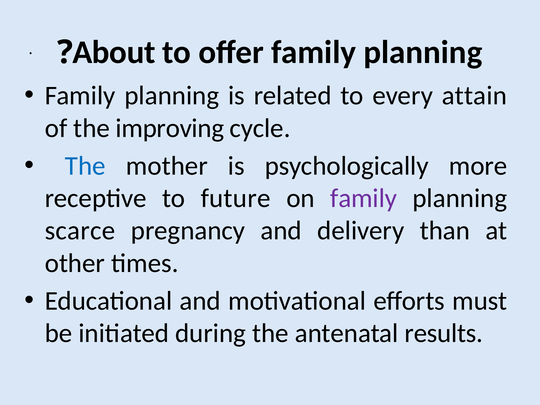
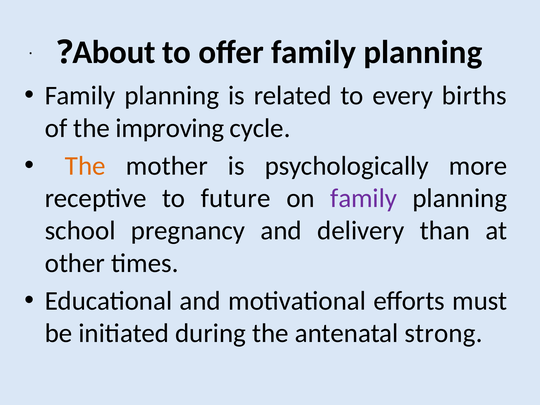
attain: attain -> births
The at (85, 166) colour: blue -> orange
scarce: scarce -> school
results: results -> strong
